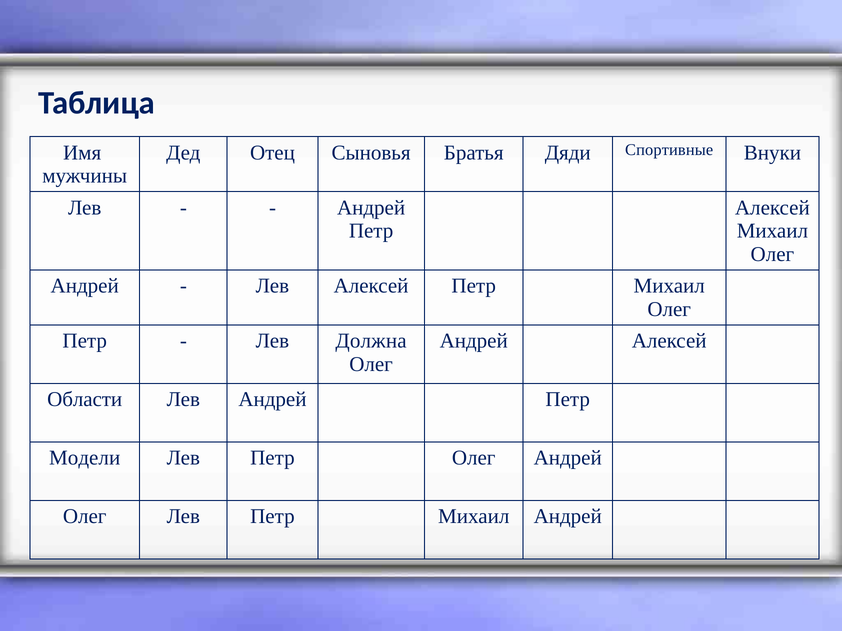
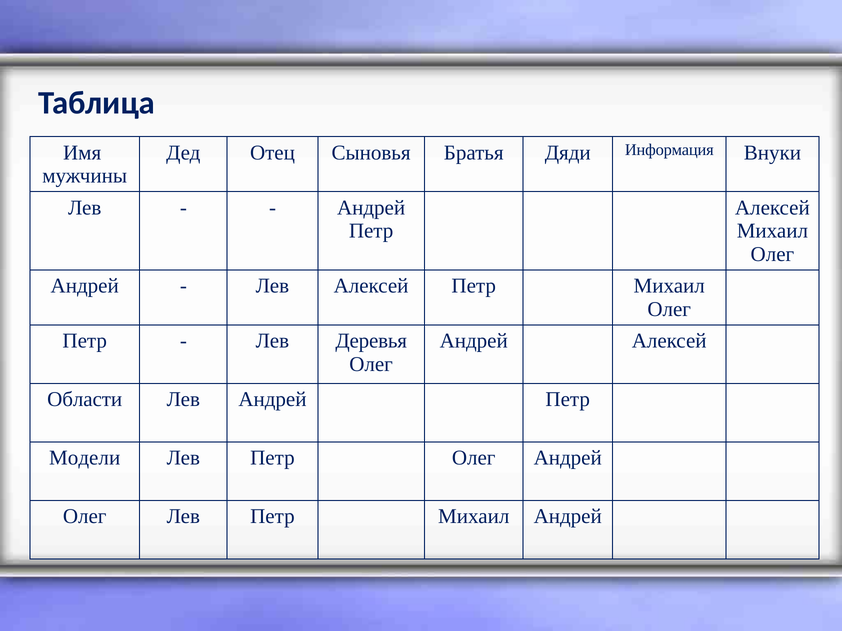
Спортивные: Спортивные -> Информация
Должна: Должна -> Деревья
